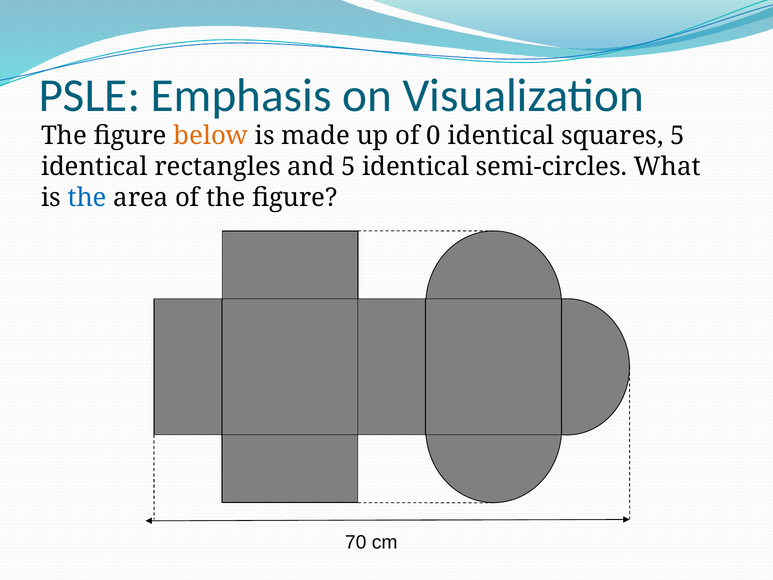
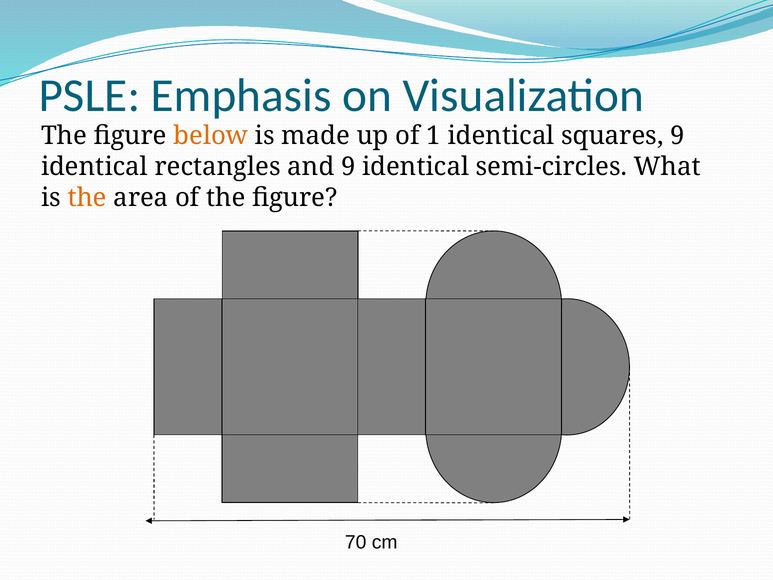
0: 0 -> 1
squares 5: 5 -> 9
and 5: 5 -> 9
the at (87, 198) colour: blue -> orange
